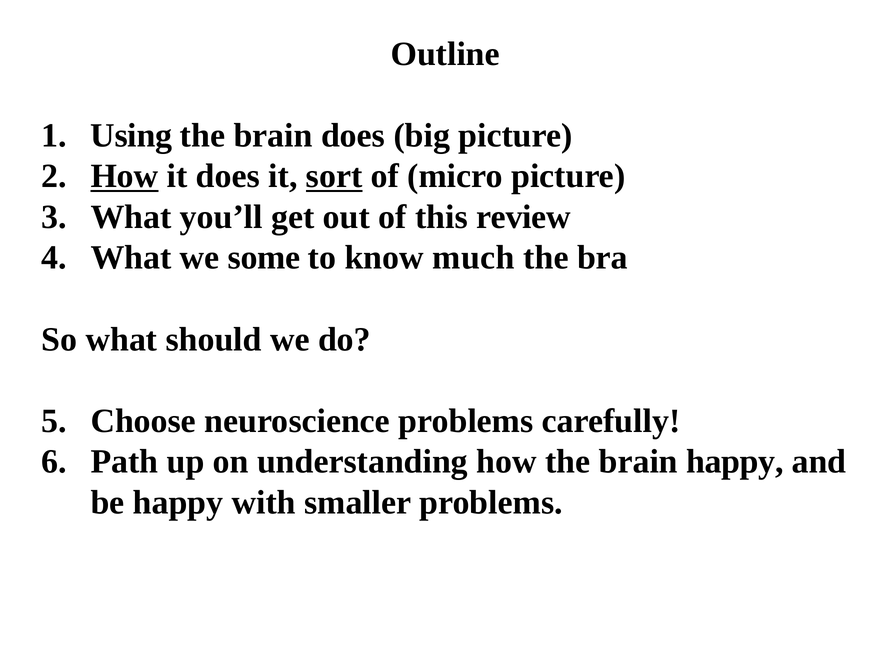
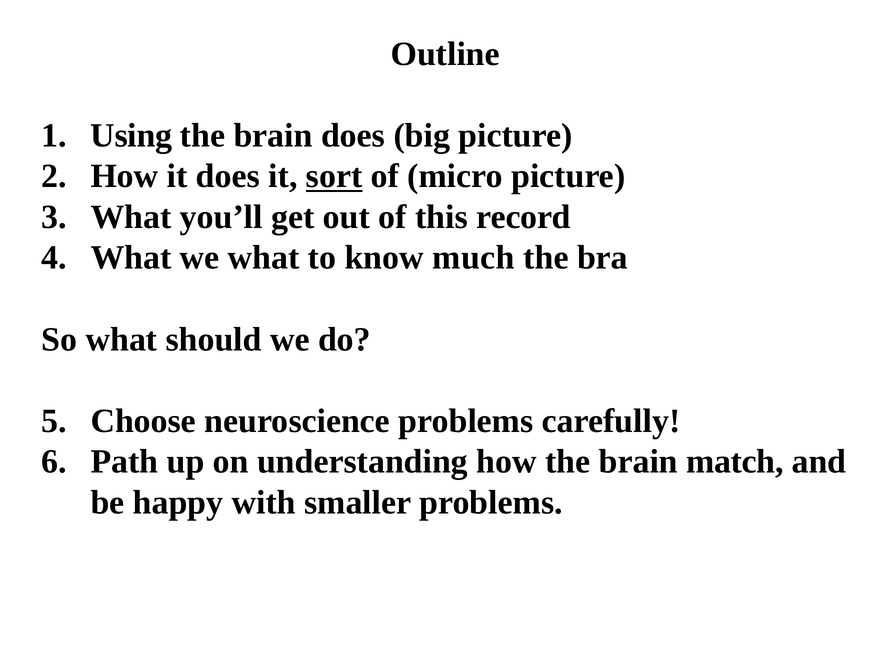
How at (124, 176) underline: present -> none
review: review -> record
we some: some -> what
brain happy: happy -> match
